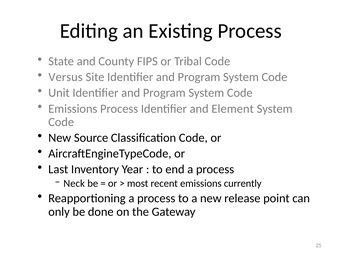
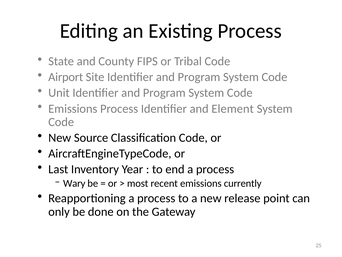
Versus: Versus -> Airport
Neck: Neck -> Wary
